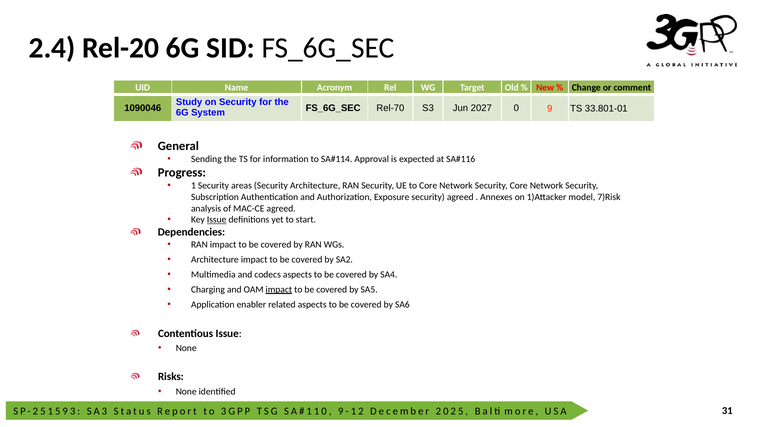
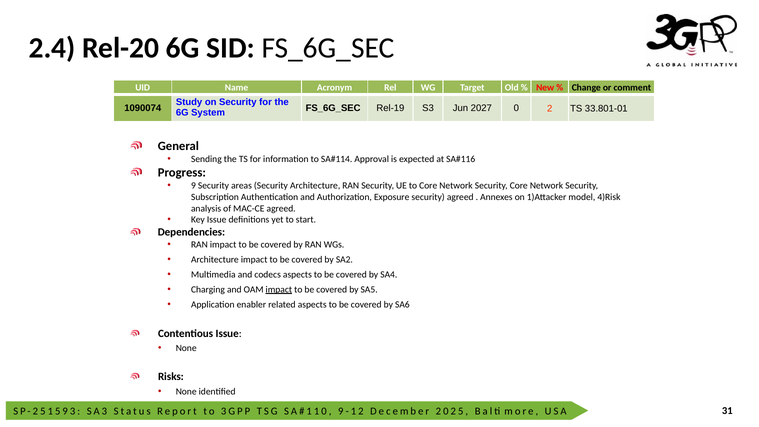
1090046: 1090046 -> 1090074
Rel-70: Rel-70 -> Rel-19
9: 9 -> 2
1: 1 -> 9
7)Risk: 7)Risk -> 4)Risk
Issue at (217, 220) underline: present -> none
